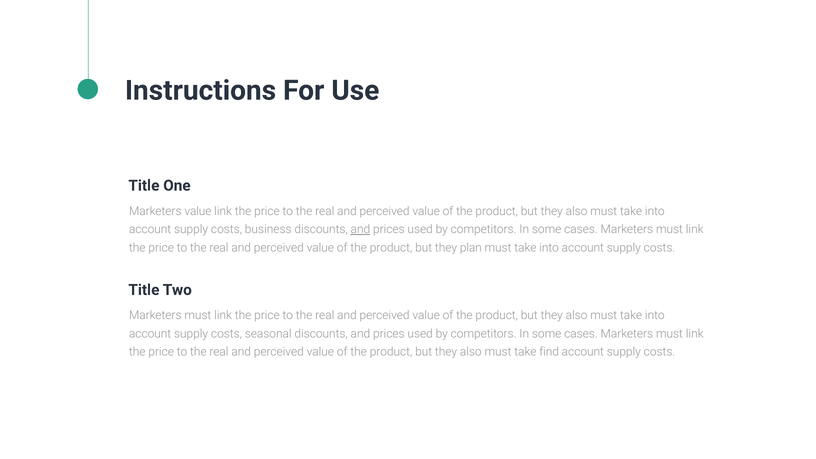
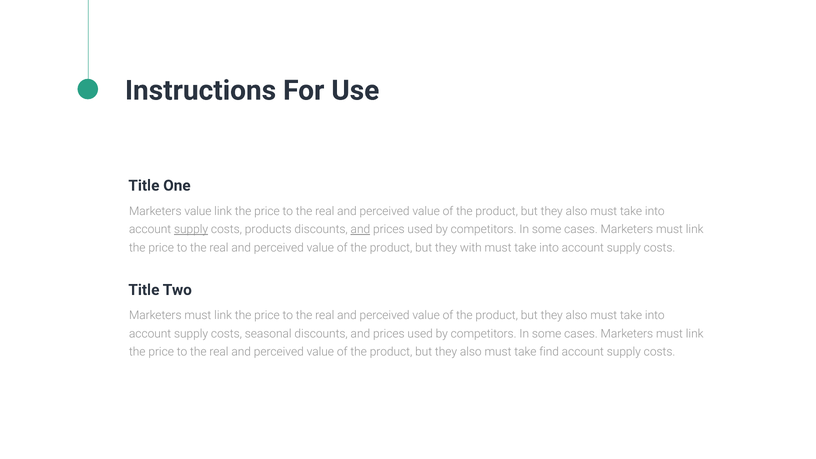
supply at (191, 229) underline: none -> present
business: business -> products
plan: plan -> with
